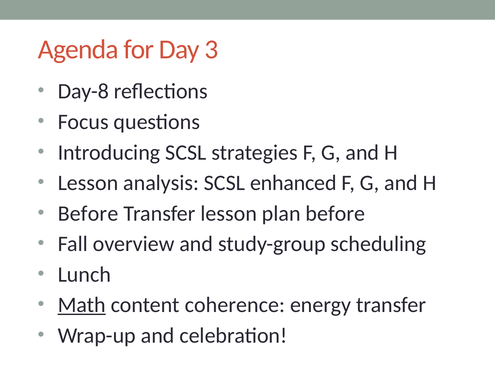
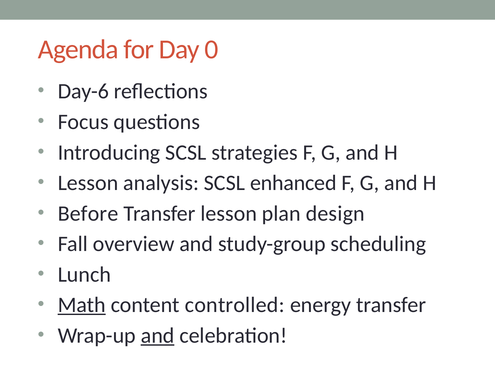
3: 3 -> 0
Day-8: Day-8 -> Day-6
plan before: before -> design
coherence: coherence -> controlled
and at (158, 336) underline: none -> present
